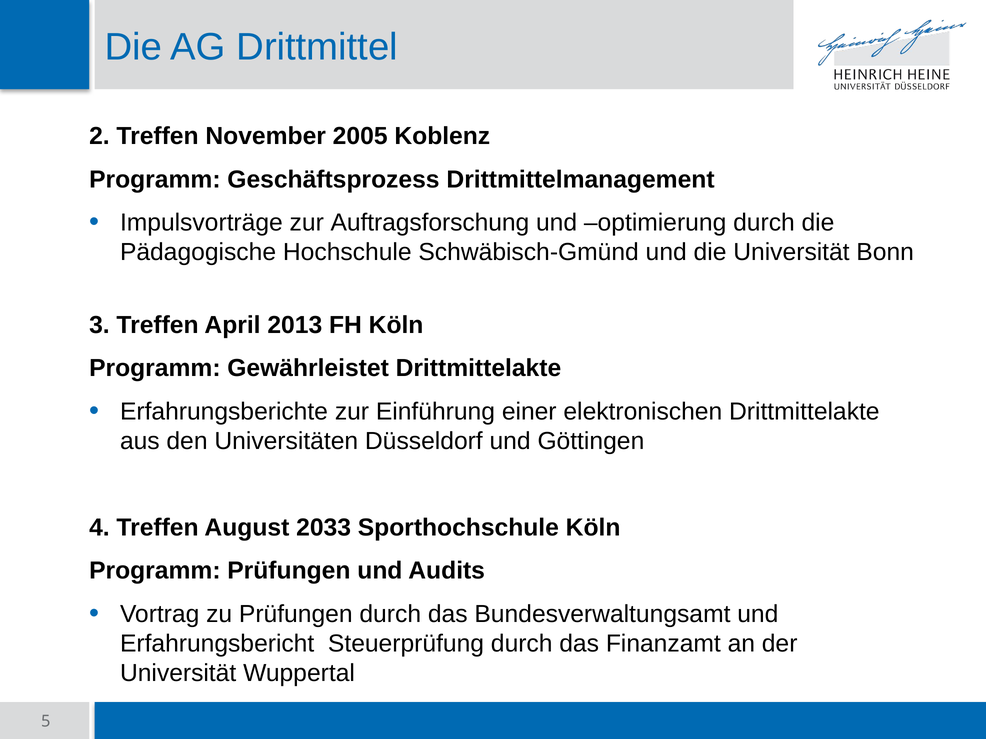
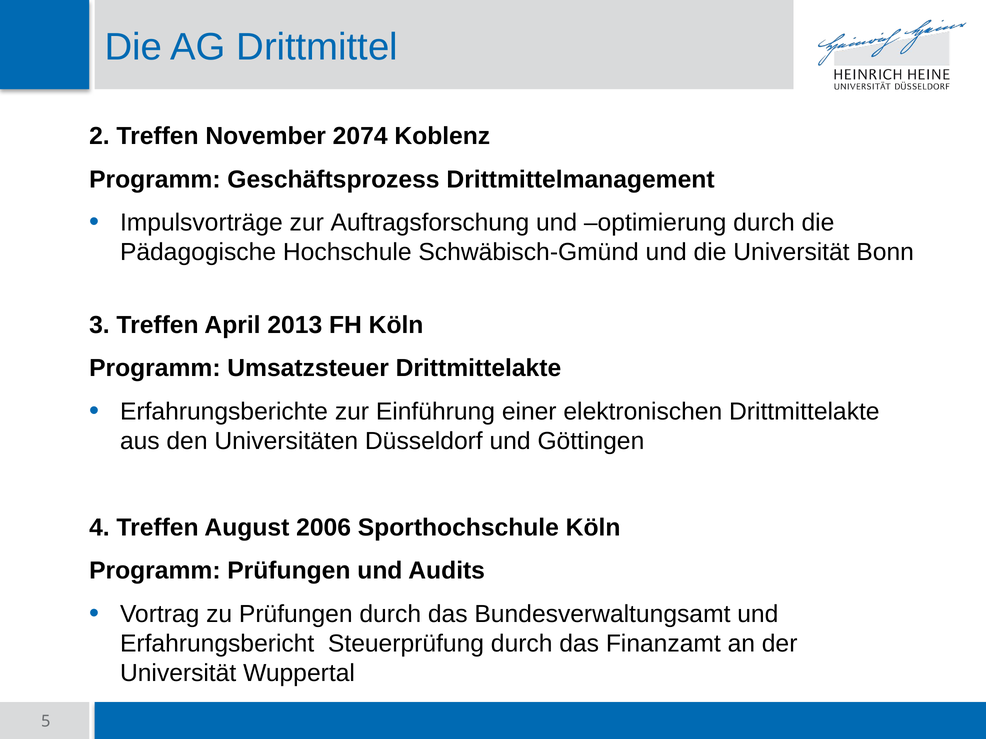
2005: 2005 -> 2074
Gewährleistet: Gewährleistet -> Umsatzsteuer
2033: 2033 -> 2006
